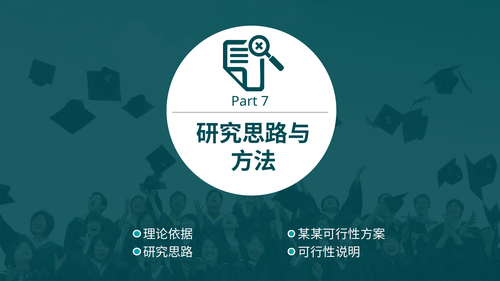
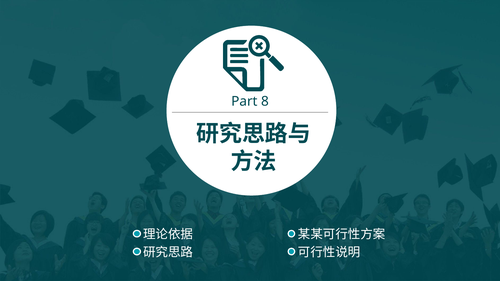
7: 7 -> 8
